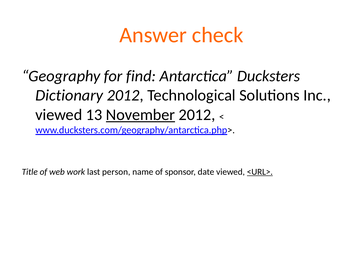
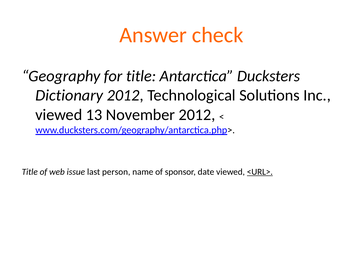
for find: find -> title
November underline: present -> none
work: work -> issue
